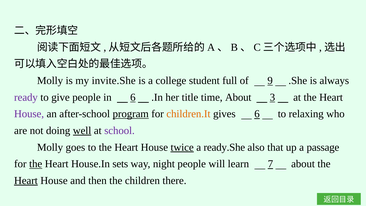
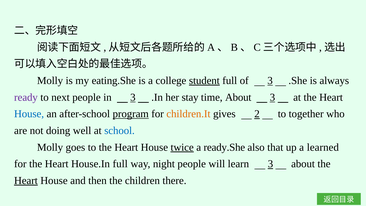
invite.She: invite.She -> eating.She
student underline: none -> present
of 9: 9 -> 3
give: give -> next
in 6: 6 -> 3
title: title -> stay
House at (29, 114) colour: purple -> blue
gives 6: 6 -> 2
relaxing: relaxing -> together
well underline: present -> none
school colour: purple -> blue
passage: passage -> learned
the at (36, 164) underline: present -> none
House.In sets: sets -> full
learn 7: 7 -> 3
